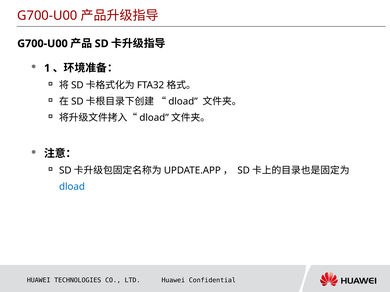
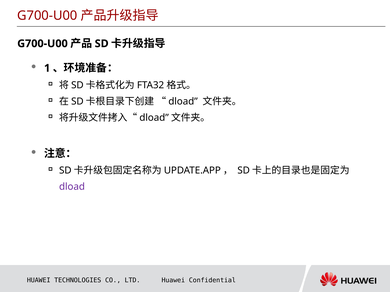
dload at (72, 187) colour: blue -> purple
